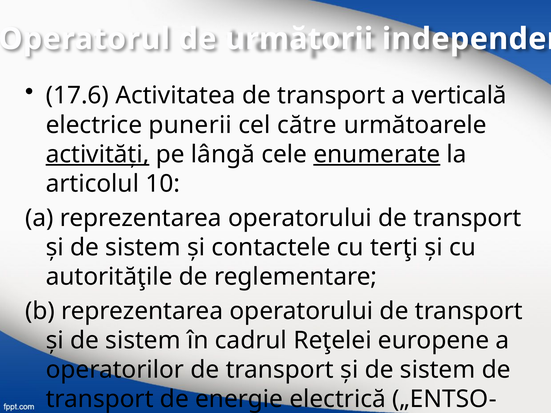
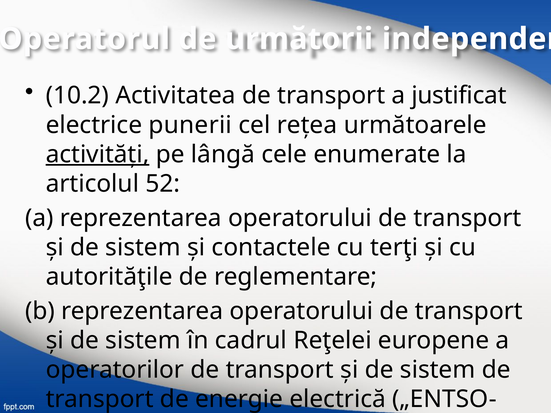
17.6: 17.6 -> 10.2
verticală: verticală -> justificat
către: către -> reţea
enumerate underline: present -> none
10: 10 -> 52
